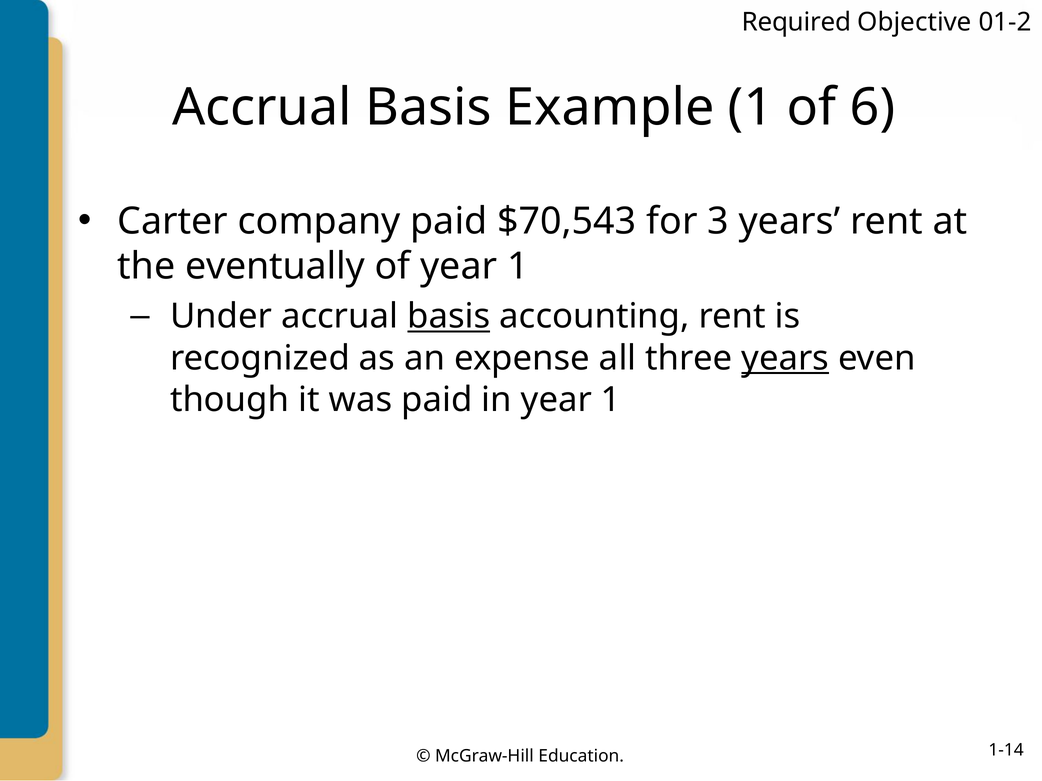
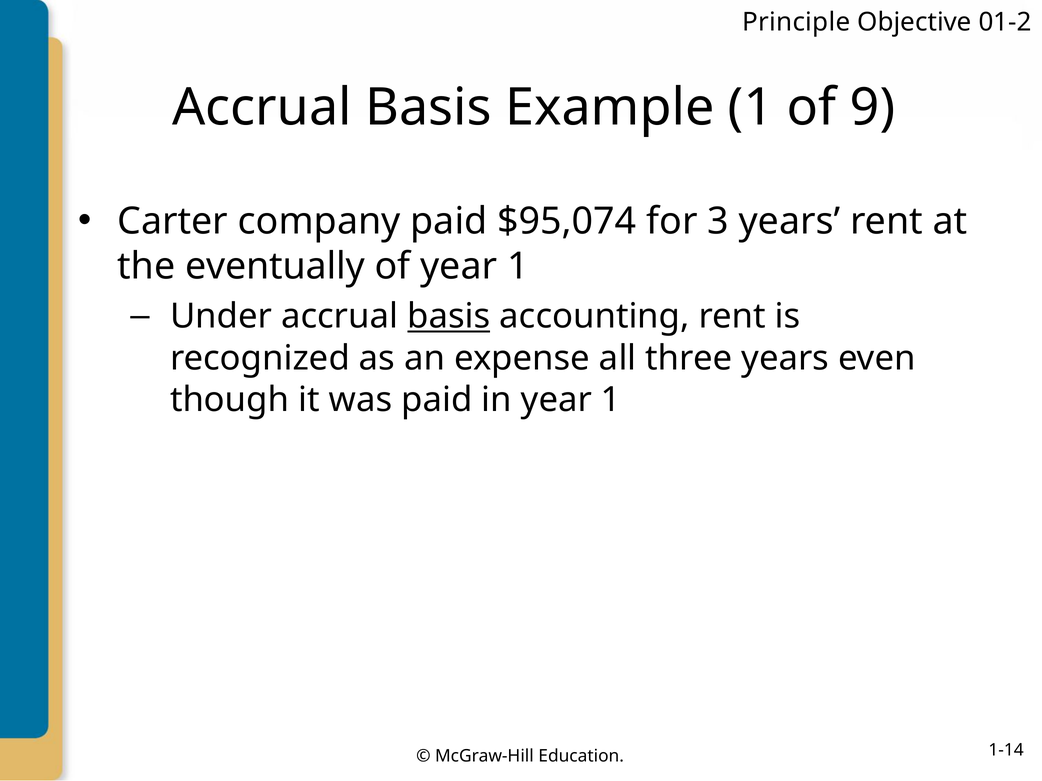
Required: Required -> Principle
6: 6 -> 9
$70,543: $70,543 -> $95,074
years at (785, 358) underline: present -> none
